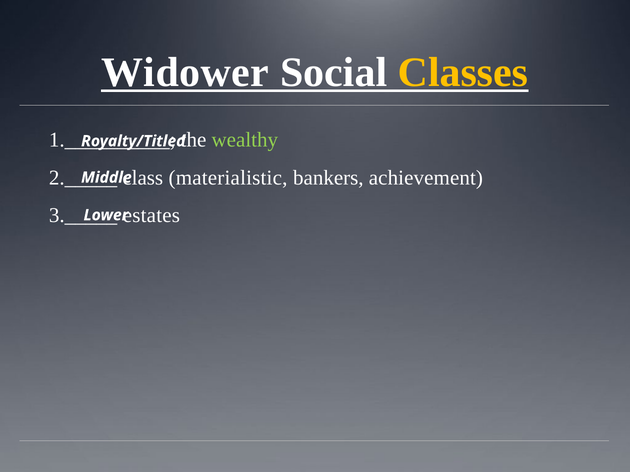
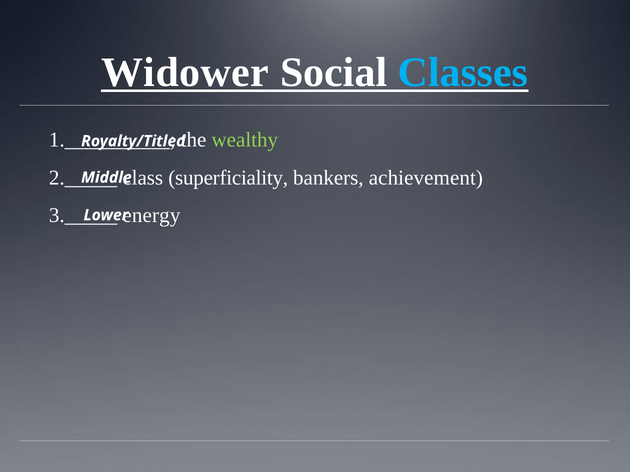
Classes colour: yellow -> light blue
materialistic: materialistic -> superficiality
estates: estates -> energy
